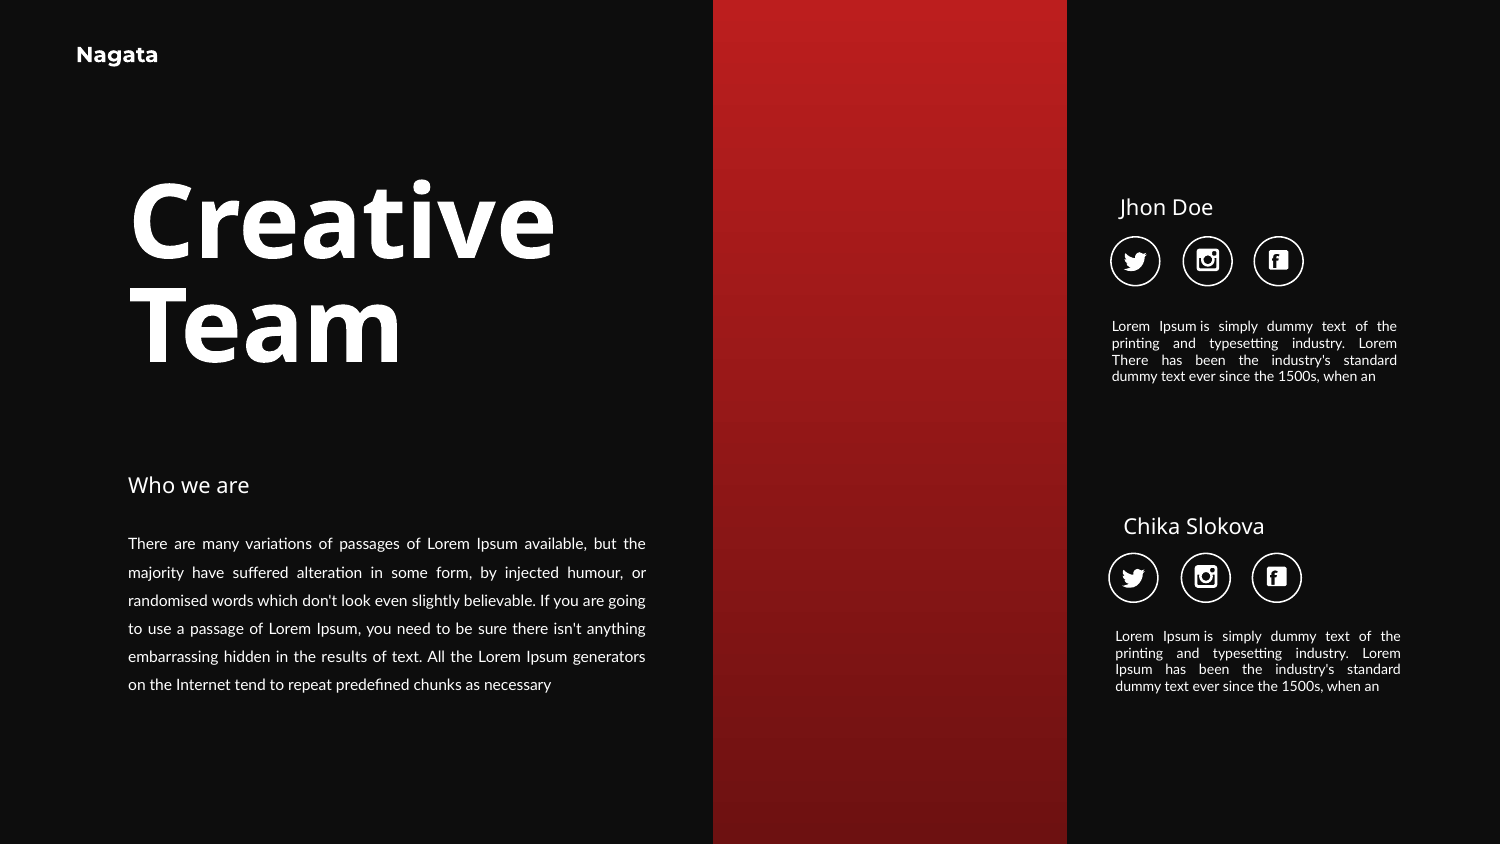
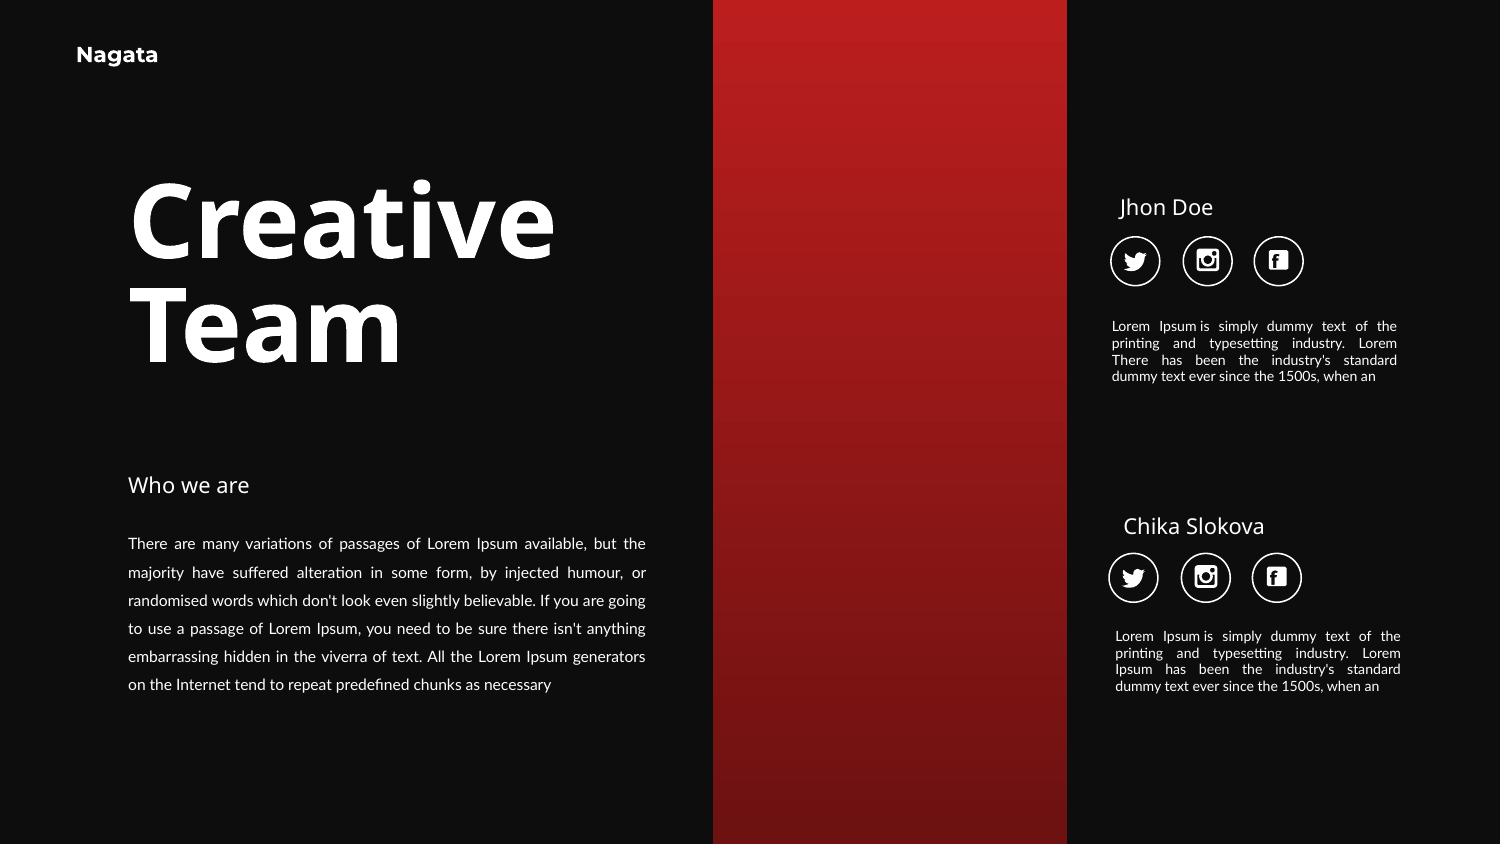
results: results -> viverra
